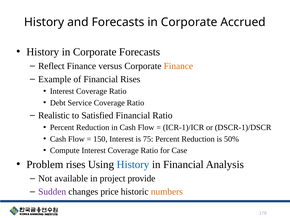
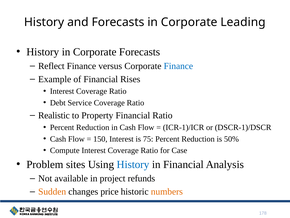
Accrued: Accrued -> Leading
Finance at (178, 66) colour: orange -> blue
Satisfied: Satisfied -> Property
Problem rises: rises -> sites
provide: provide -> refunds
Sudden colour: purple -> orange
